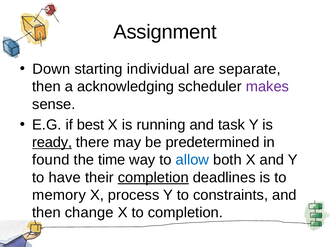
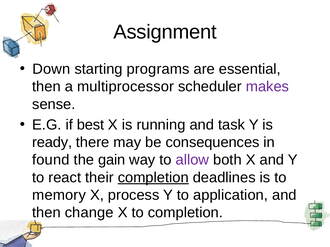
individual: individual -> programs
separate: separate -> essential
acknowledging: acknowledging -> multiprocessor
ready underline: present -> none
predetermined: predetermined -> consequences
time: time -> gain
allow colour: blue -> purple
have: have -> react
constraints: constraints -> application
